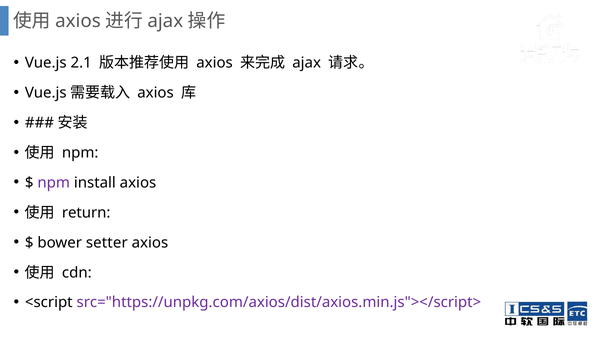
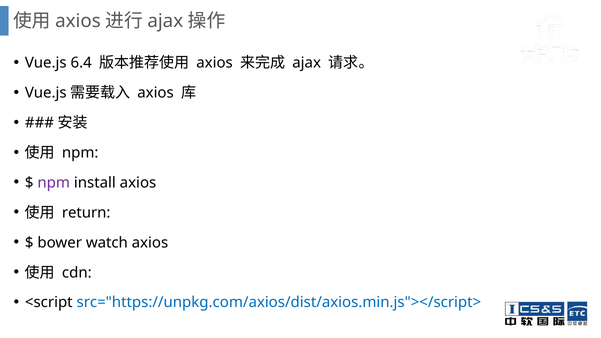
2.1: 2.1 -> 6.4
setter: setter -> watch
src="https://unpkg.com/axios/dist/axios.min.js"></script> colour: purple -> blue
